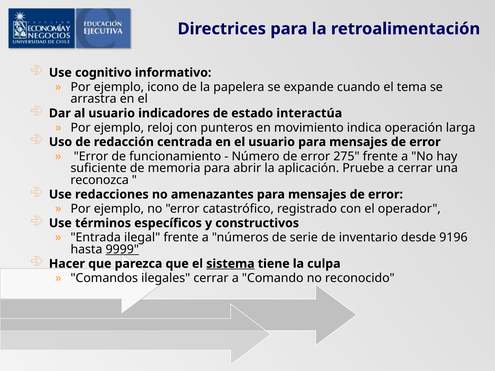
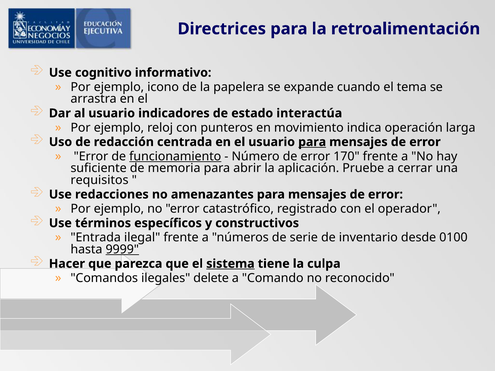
para at (312, 142) underline: none -> present
funcionamiento underline: none -> present
275: 275 -> 170
reconozca: reconozca -> requisitos
9196: 9196 -> 0100
ilegales cerrar: cerrar -> delete
